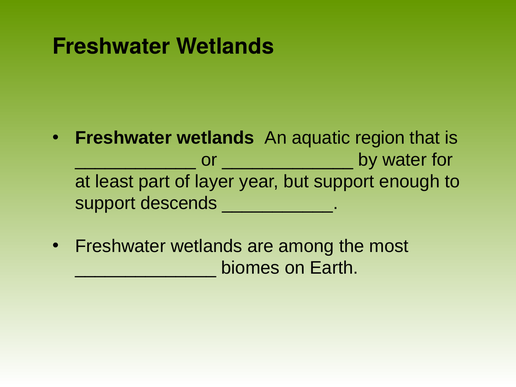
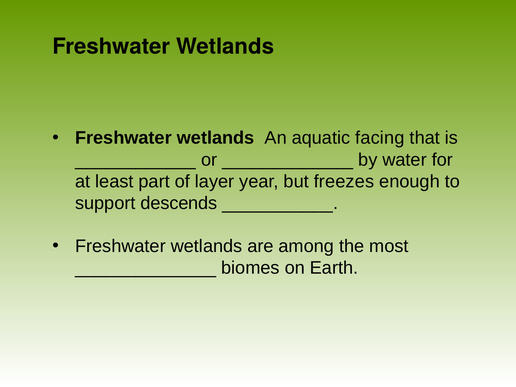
region: region -> facing
but support: support -> freezes
